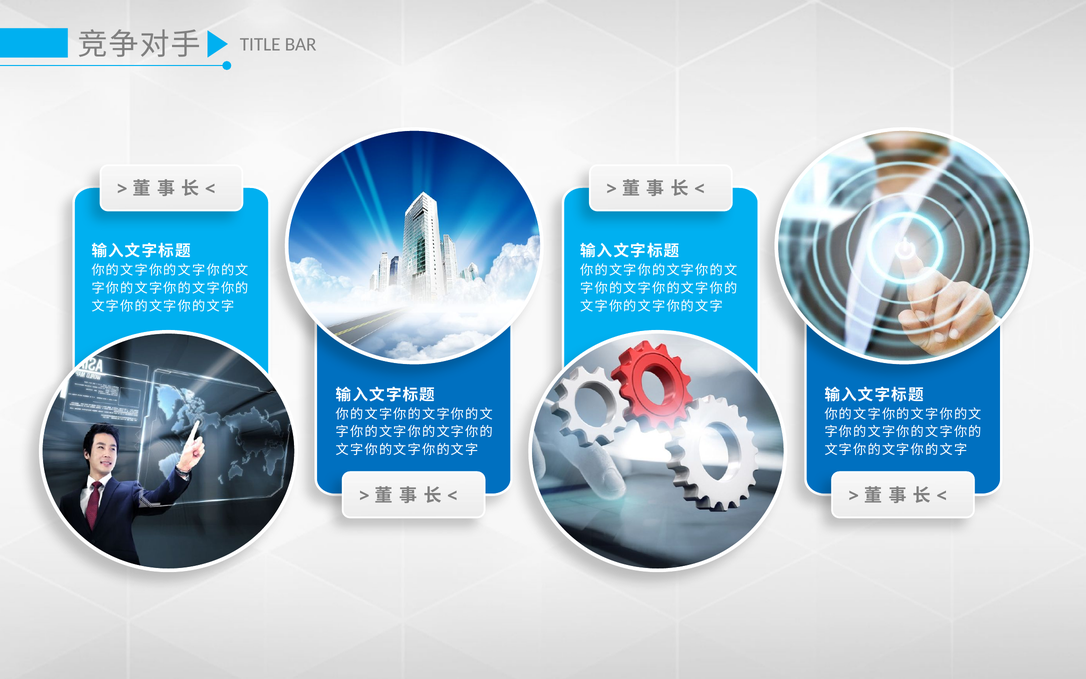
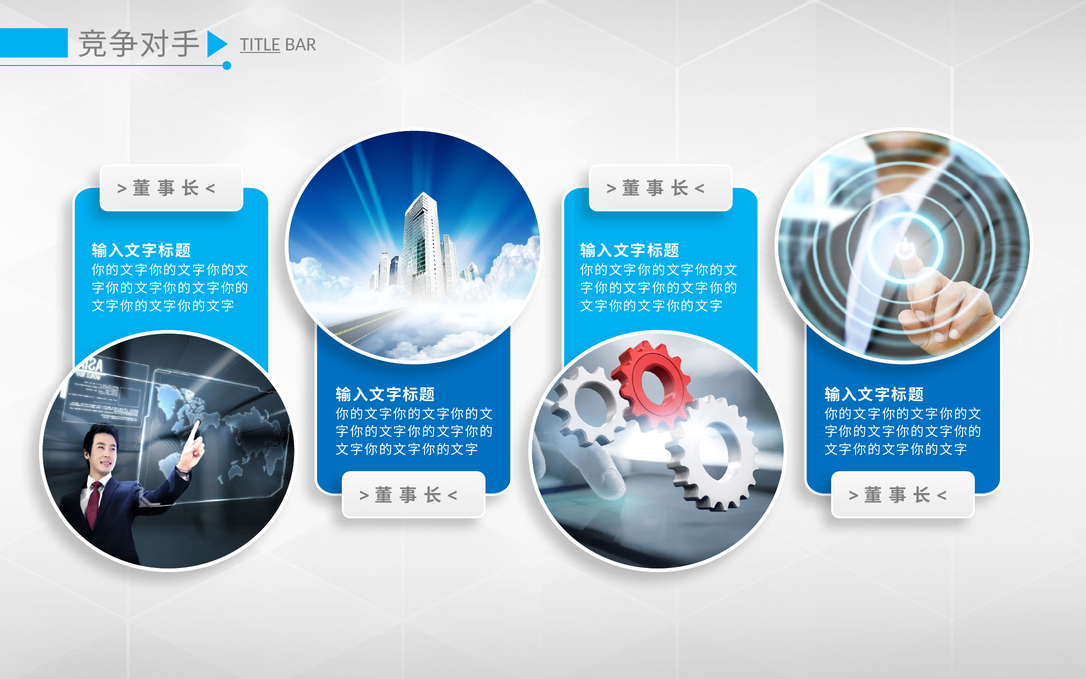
TITLE underline: none -> present
